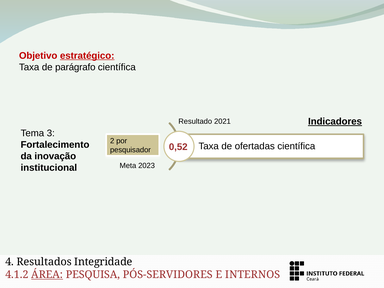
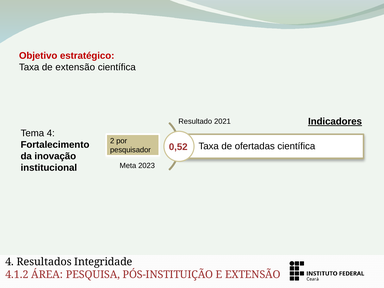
estratégico underline: present -> none
de parágrafo: parágrafo -> extensão
Tema 3: 3 -> 4
ÁREA underline: present -> none
PÓS-SERVIDORES: PÓS-SERVIDORES -> PÓS-INSTITUIÇÃO
E INTERNOS: INTERNOS -> EXTENSÃO
